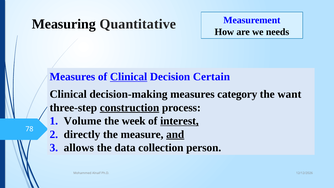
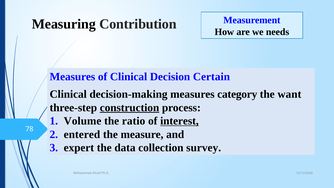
Quantitative: Quantitative -> Contribution
Clinical at (129, 77) underline: present -> none
week: week -> ratio
directly: directly -> entered
and underline: present -> none
allows: allows -> expert
person: person -> survey
